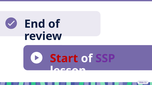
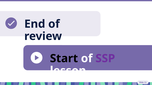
Start colour: red -> black
